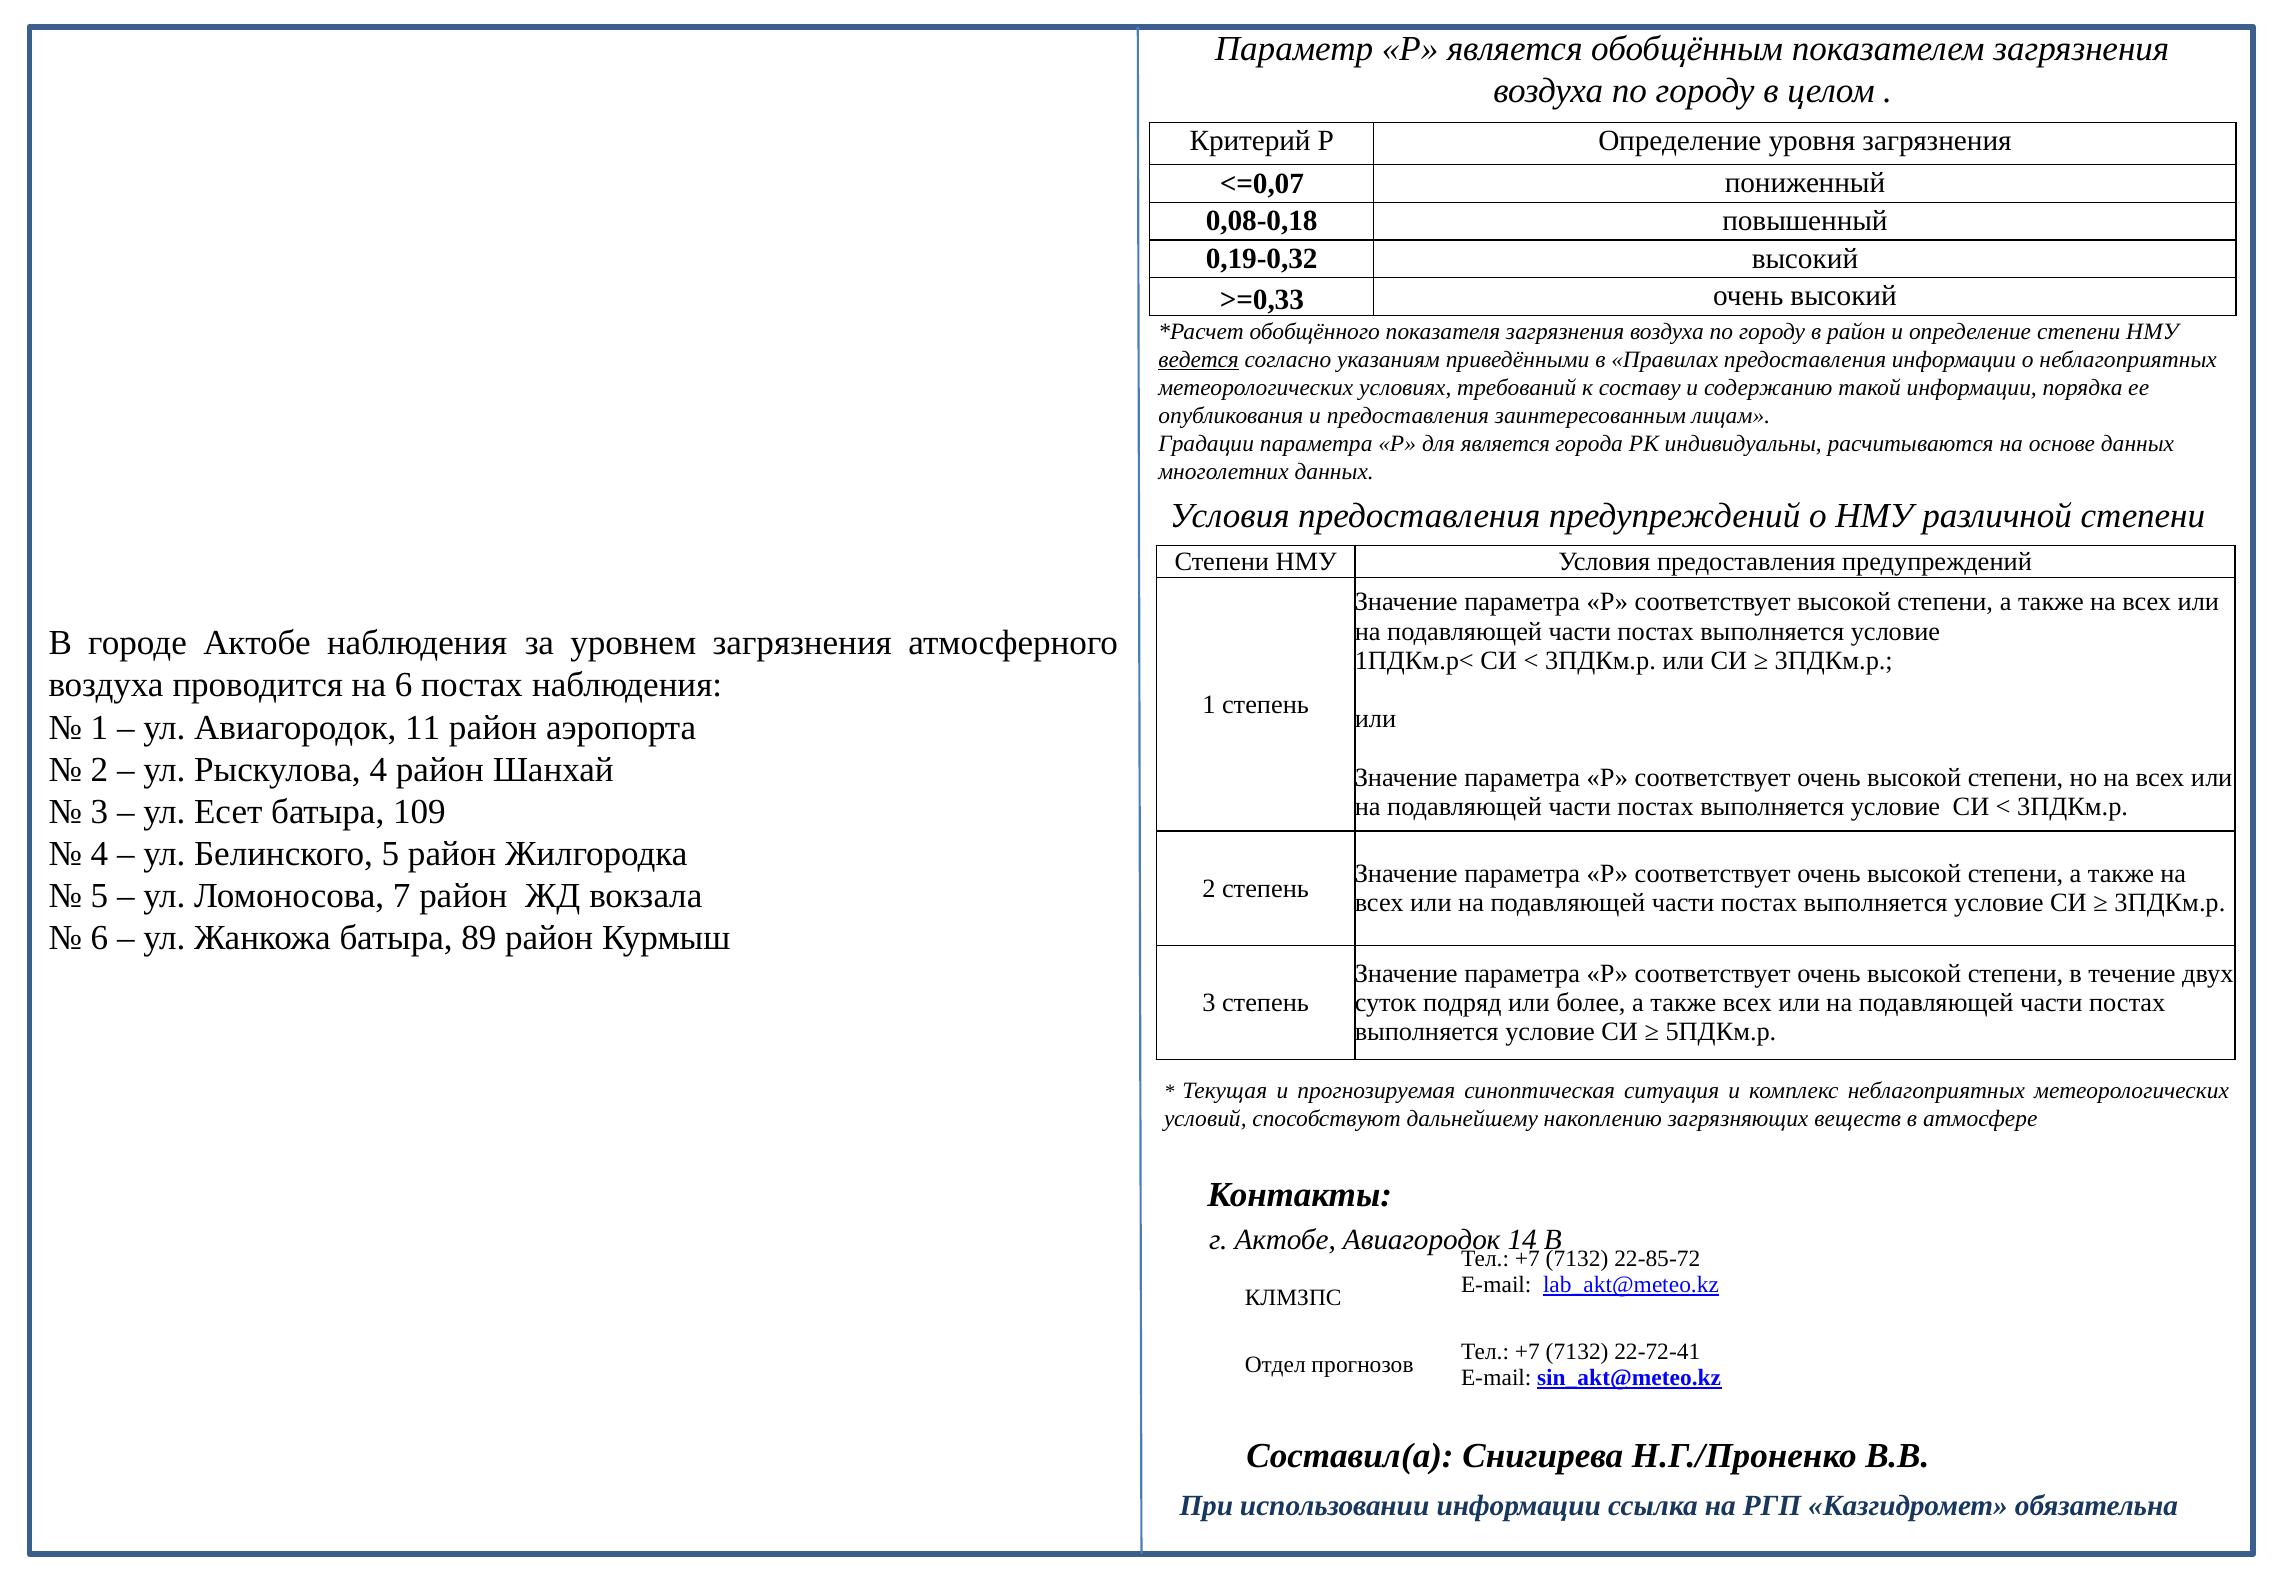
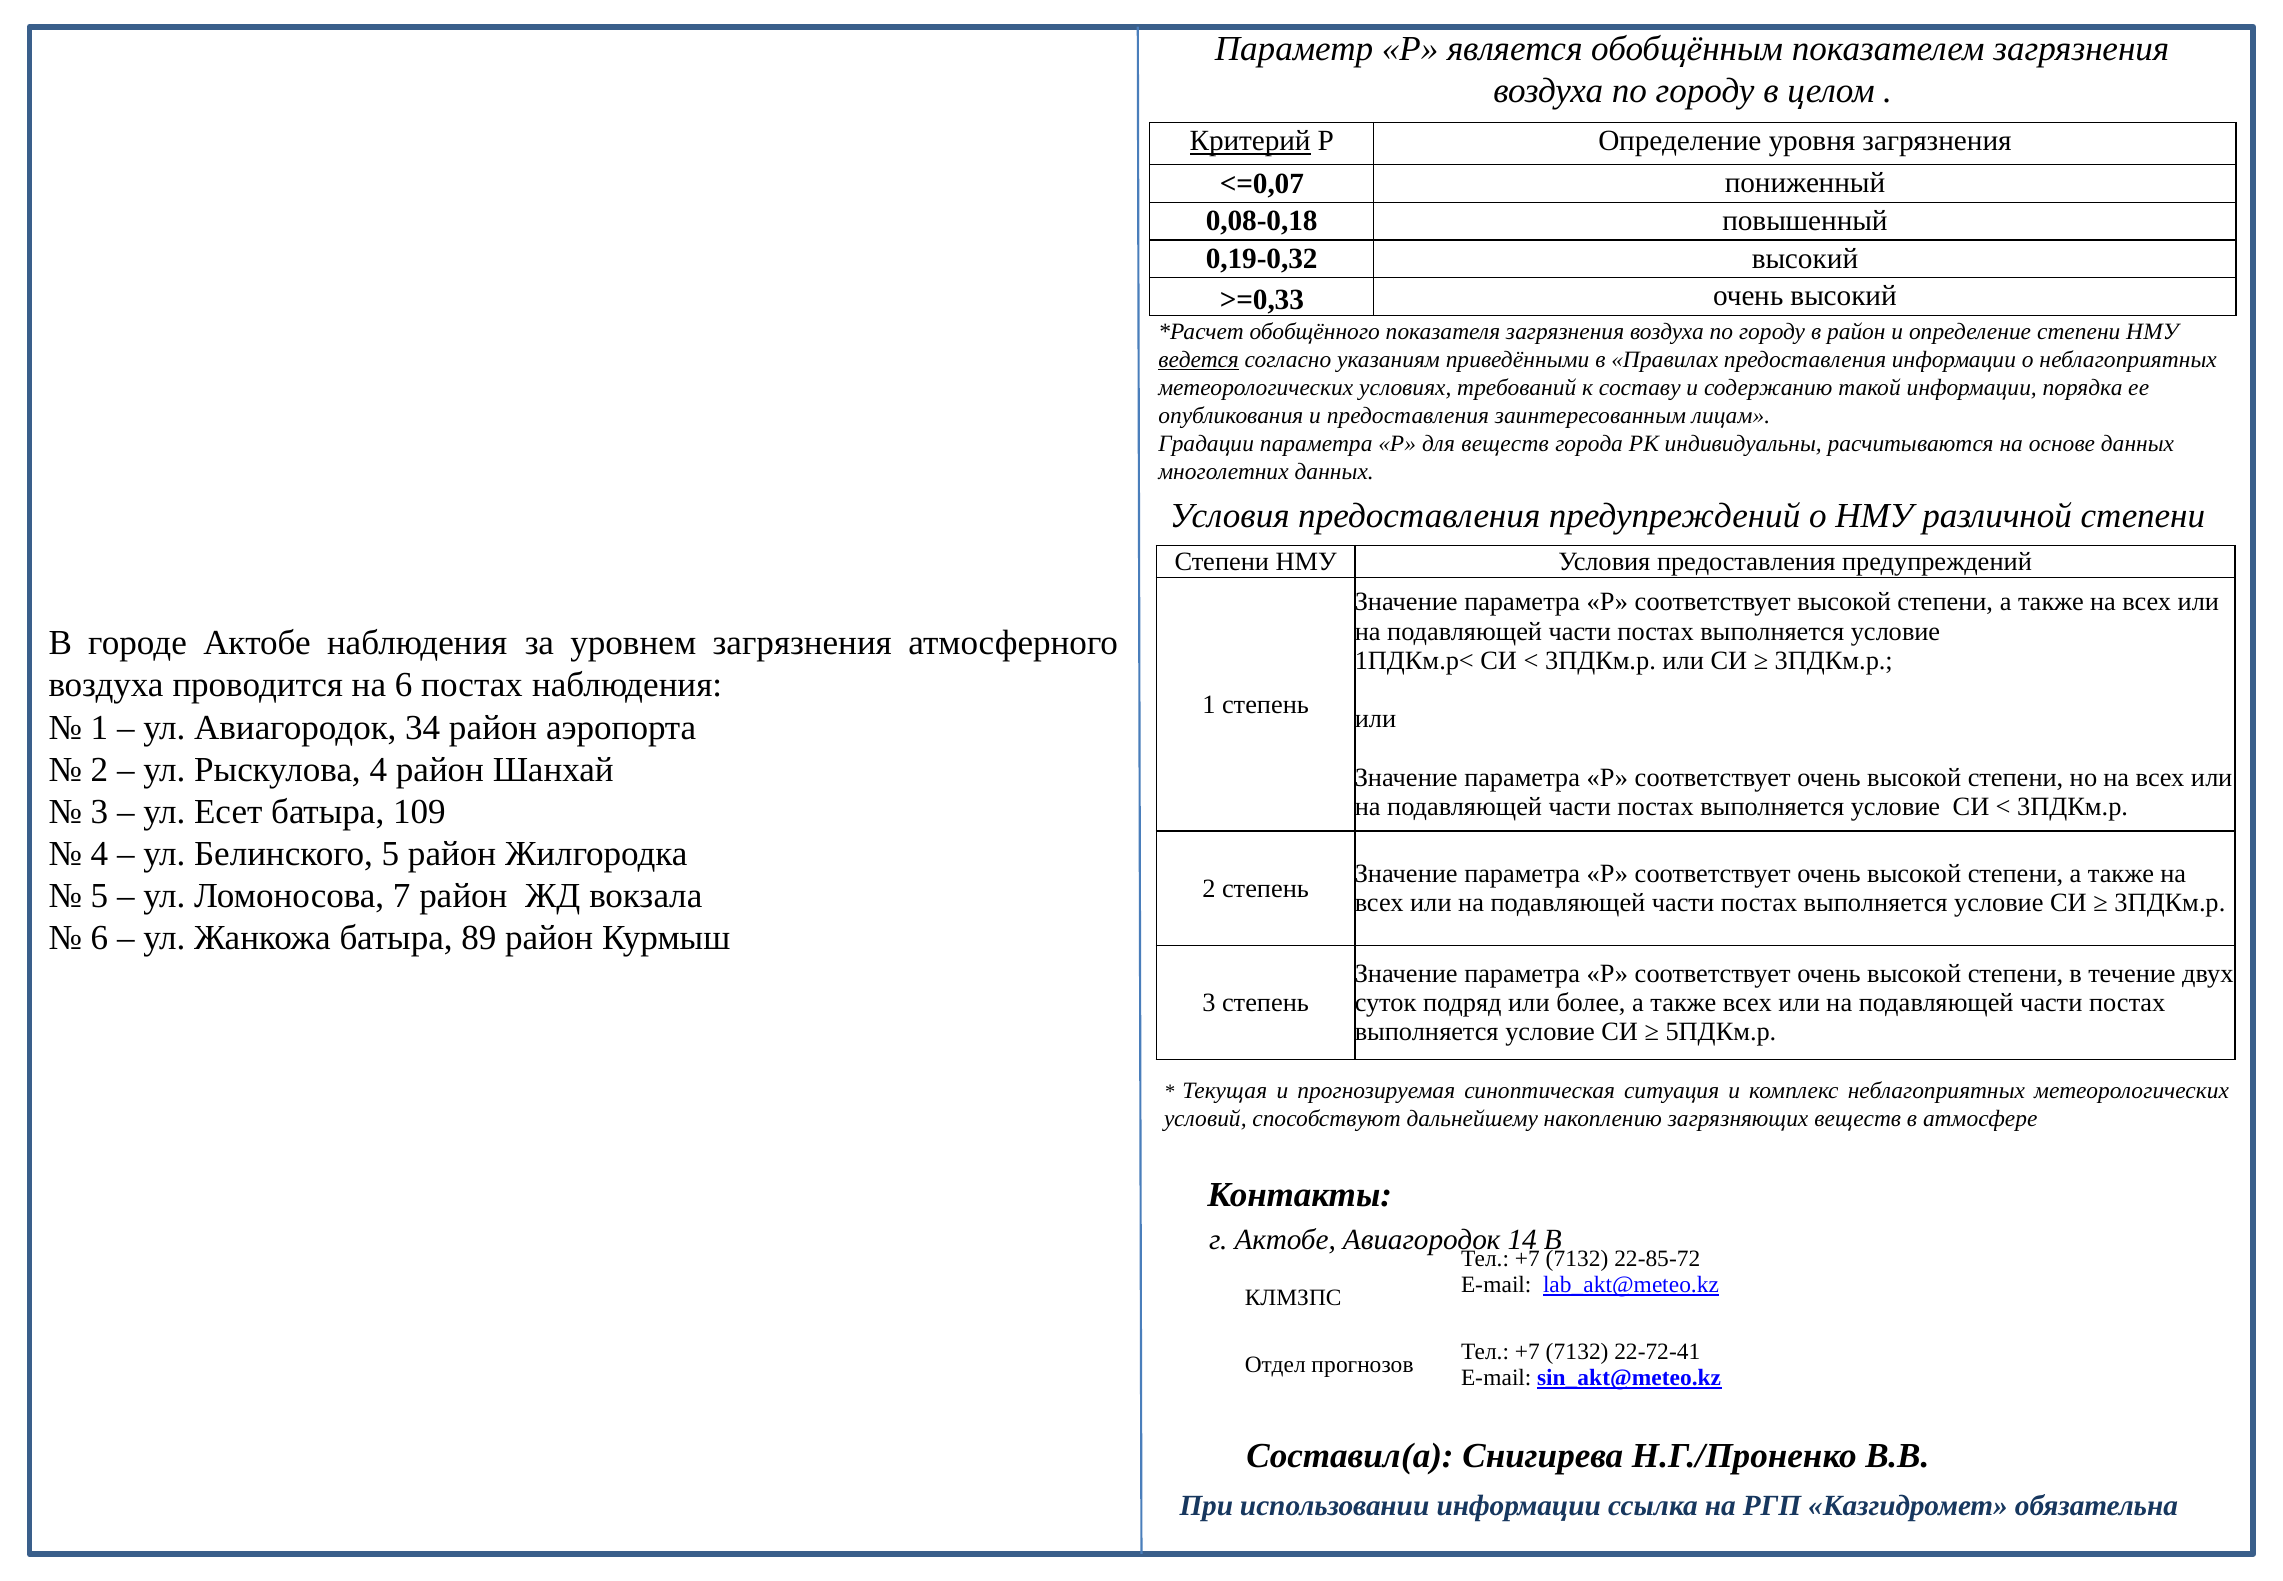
Критерий underline: none -> present
для является: является -> веществ
11: 11 -> 34
